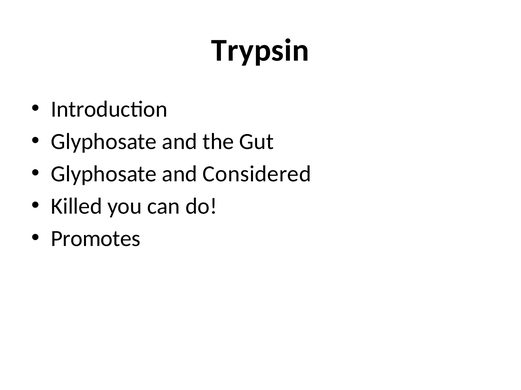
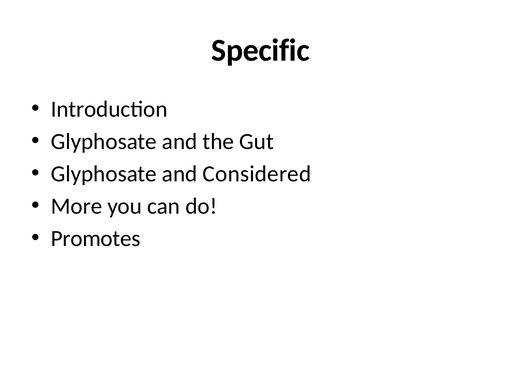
Trypsin: Trypsin -> Specific
Killed: Killed -> More
